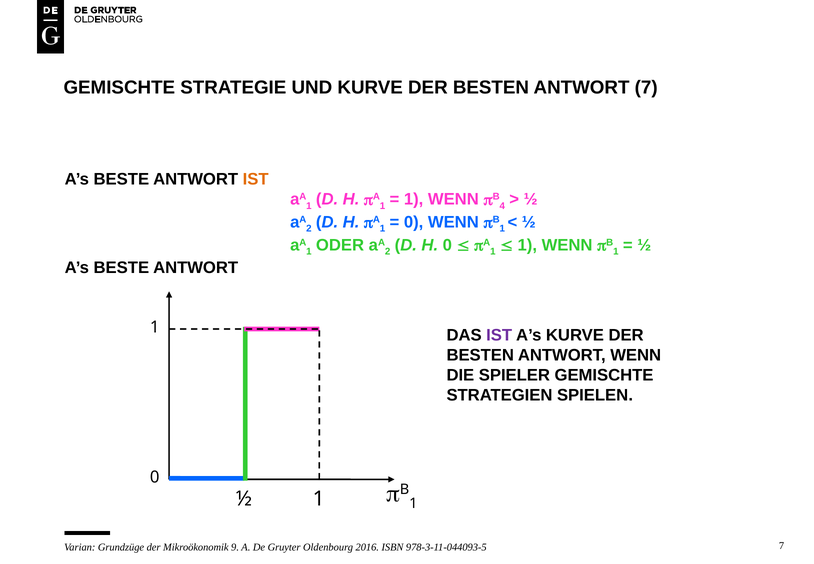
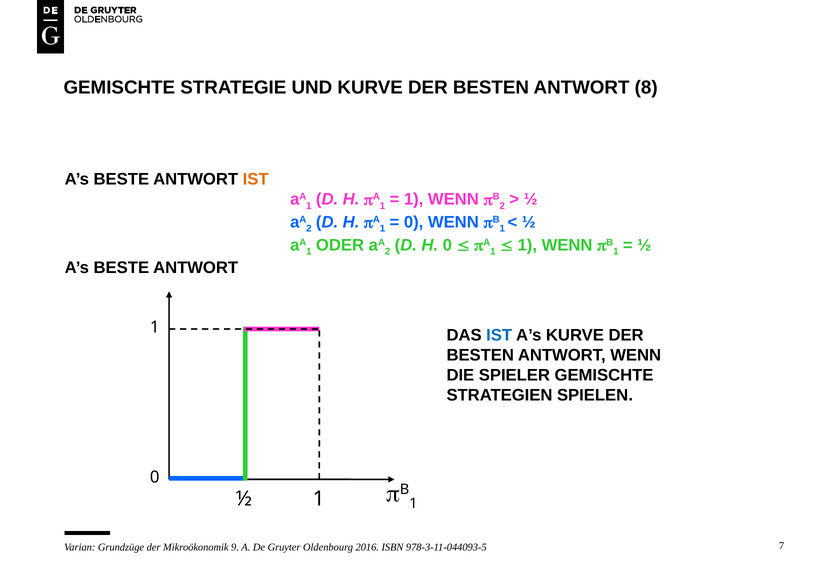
ANTWORT 7: 7 -> 8
4 at (502, 206): 4 -> 2
IST at (499, 335) colour: purple -> blue
